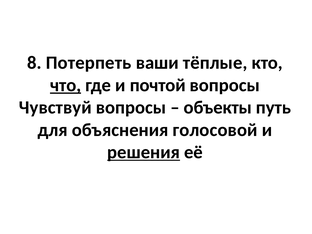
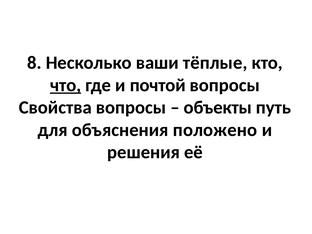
Потерпеть: Потерпеть -> Несколько
Чувствуй: Чувствуй -> Свойства
голосовой: голосовой -> положено
решения underline: present -> none
